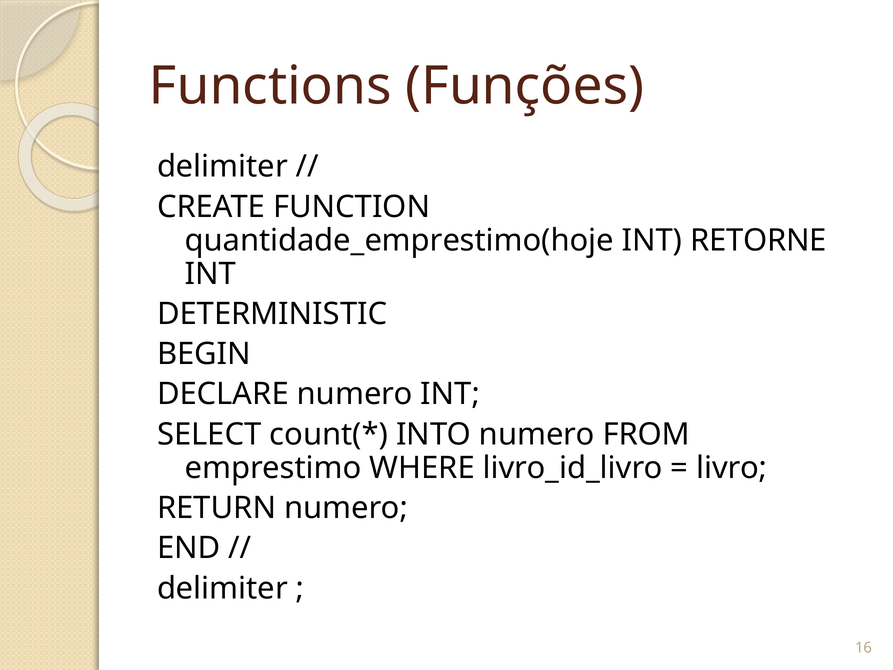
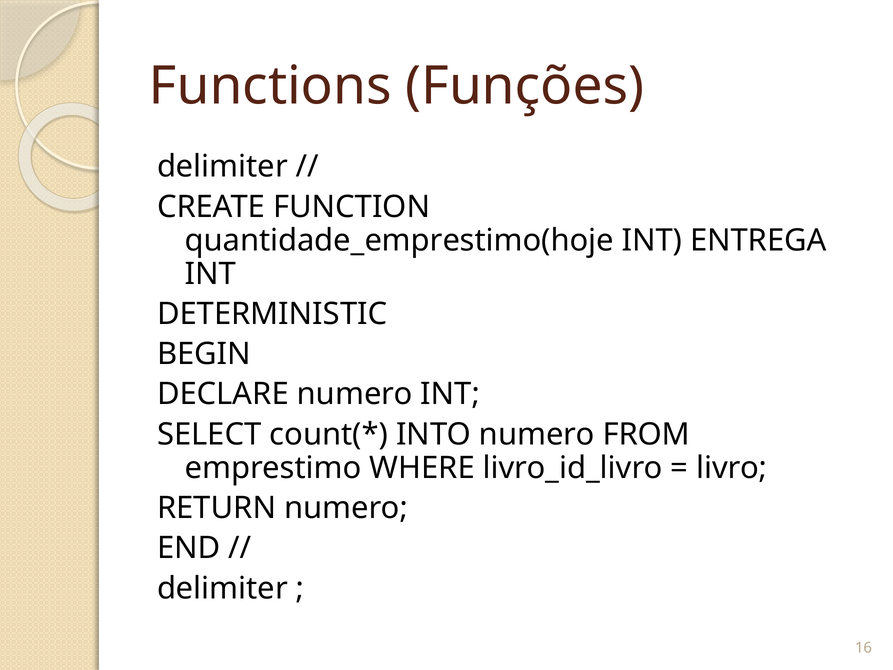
RETORNE: RETORNE -> ENTREGA
